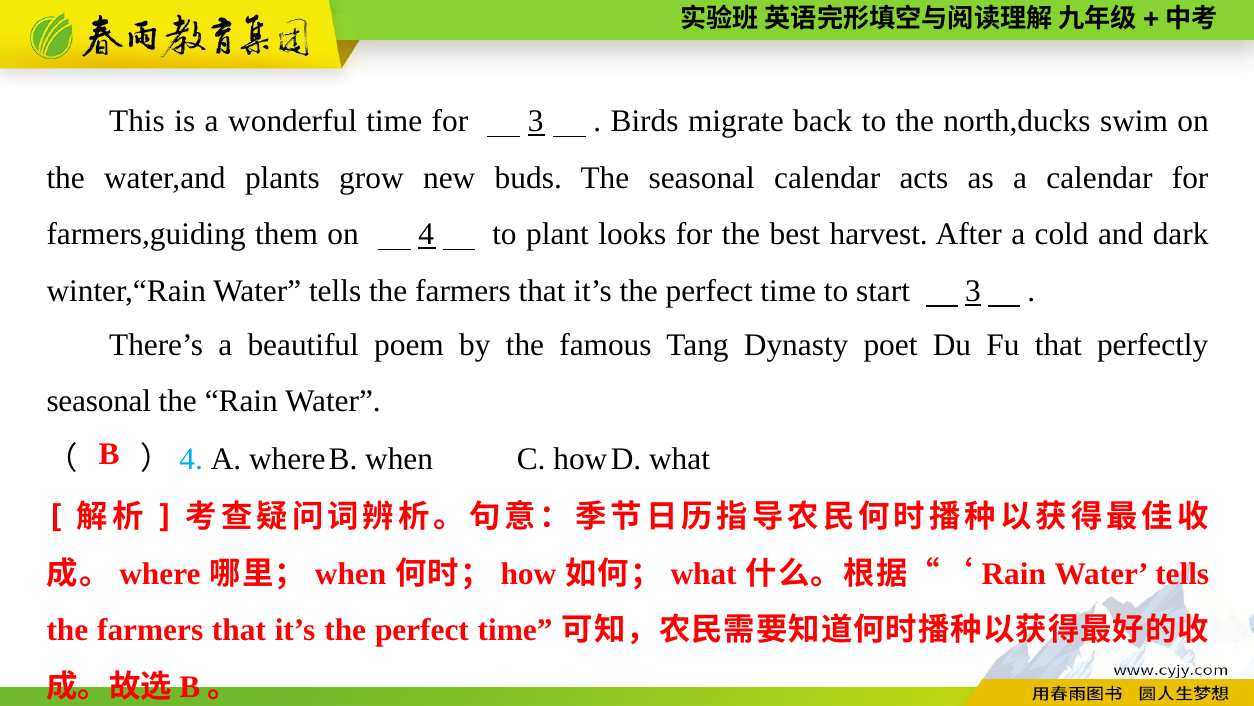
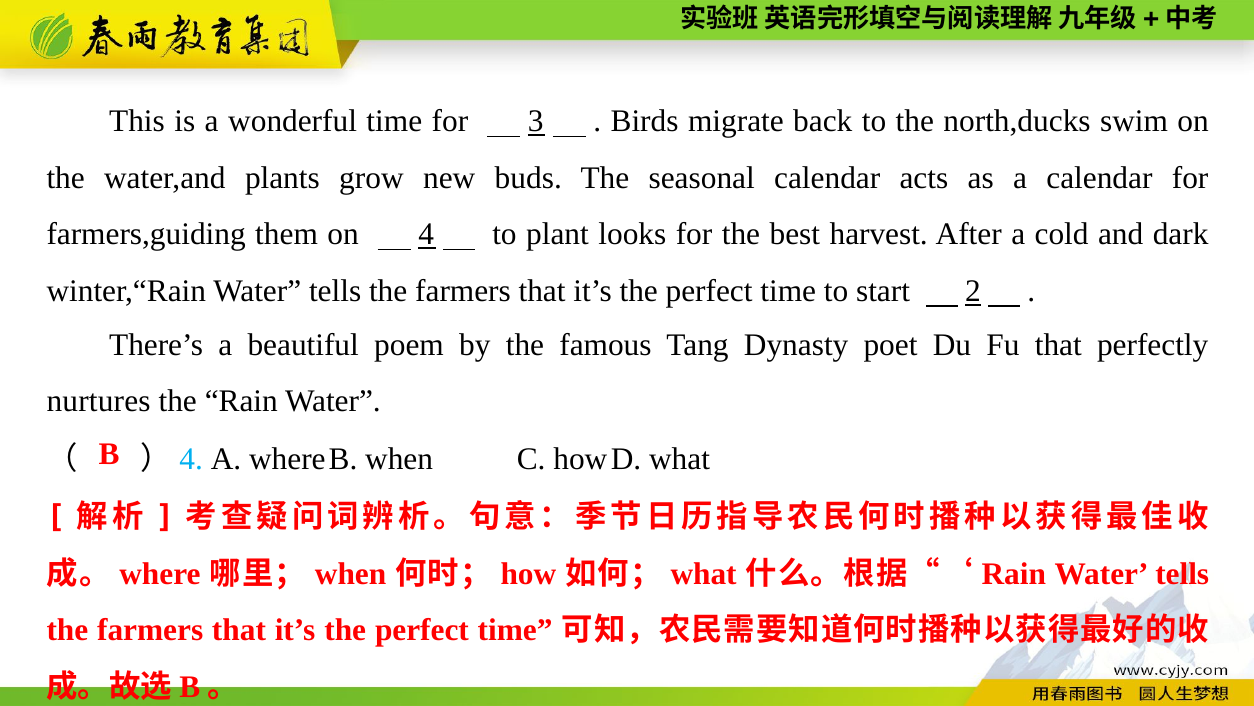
start 3: 3 -> 2
seasonal at (99, 401): seasonal -> nurtures
